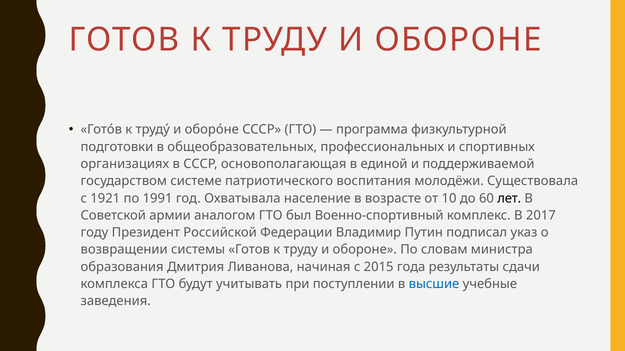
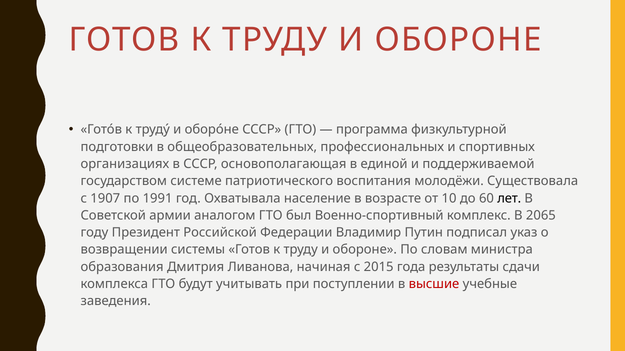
1921: 1921 -> 1907
2017: 2017 -> 2065
высшие colour: blue -> red
